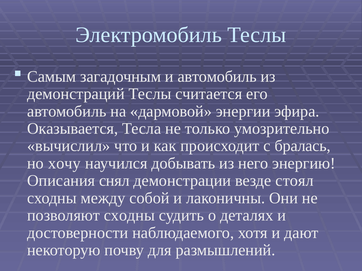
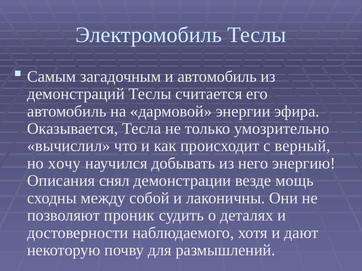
бралась: бралась -> верный
стоял: стоял -> мощь
позволяют сходны: сходны -> проник
